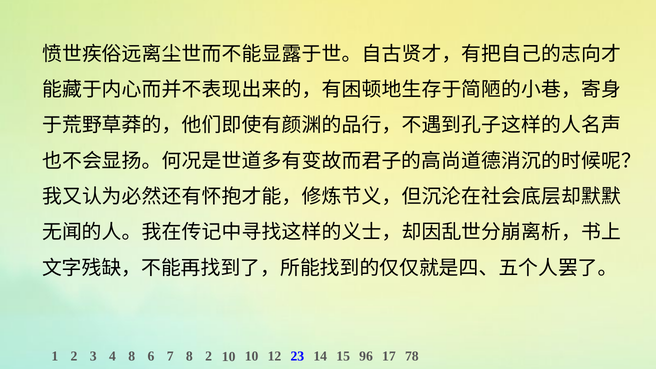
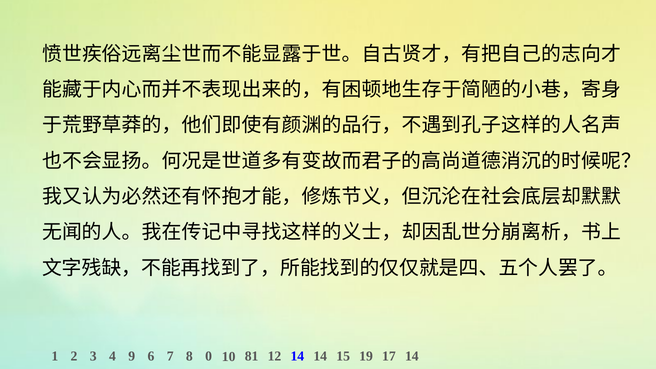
4 8: 8 -> 9
8 2: 2 -> 0
10 10: 10 -> 81
12 23: 23 -> 14
96: 96 -> 19
17 78: 78 -> 14
